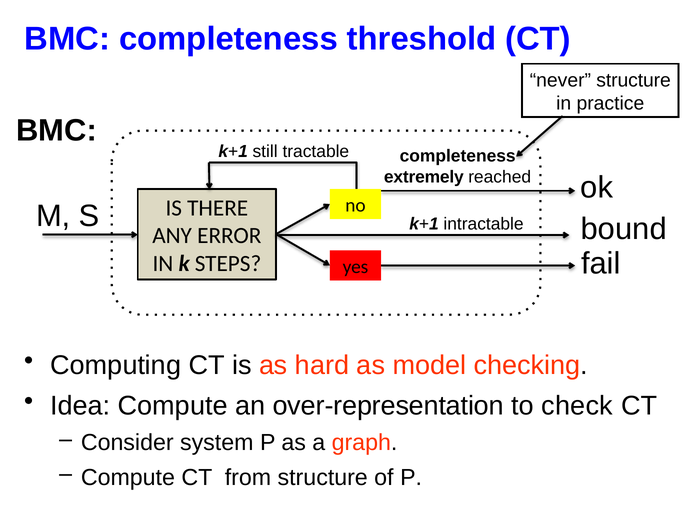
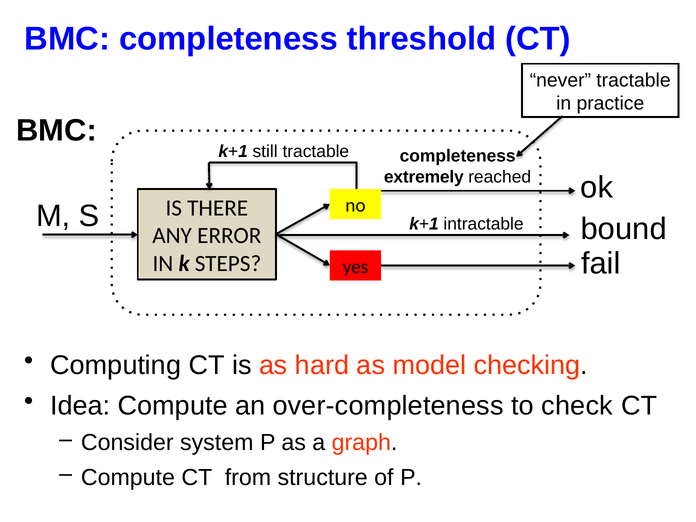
never structure: structure -> tractable
over-representation: over-representation -> over-completeness
